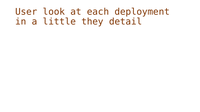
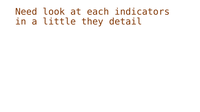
User: User -> Need
deployment: deployment -> indicators
